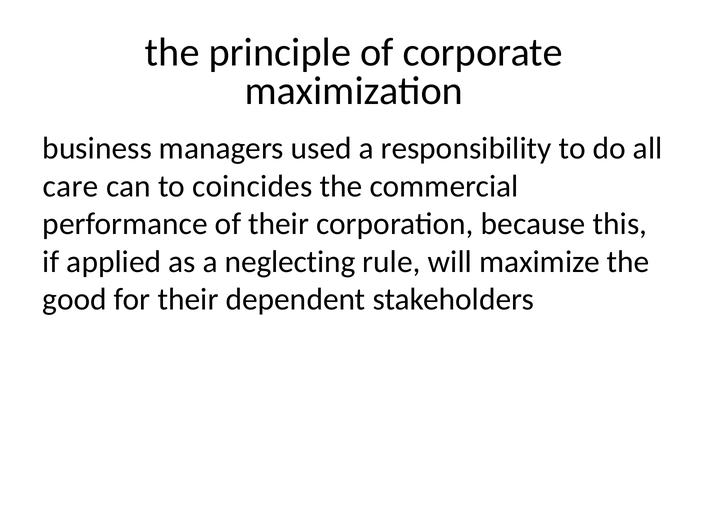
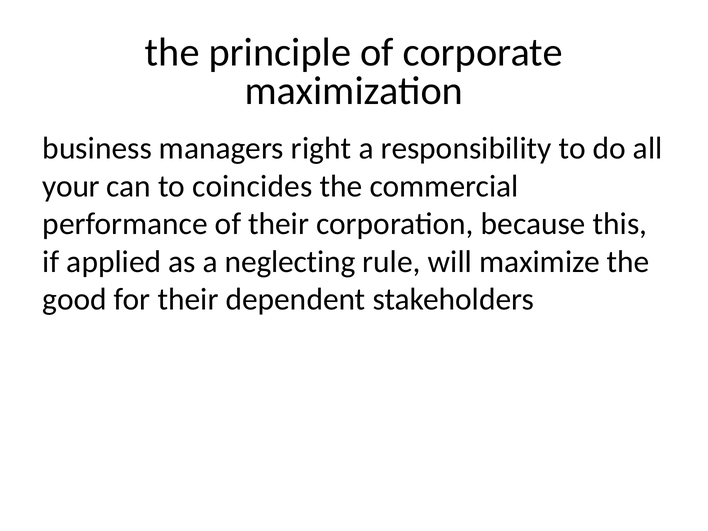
used: used -> right
care: care -> your
